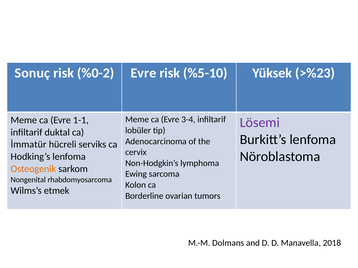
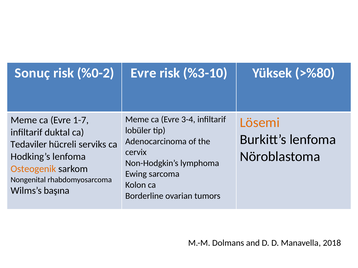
%5-10: %5-10 -> %3-10
>%23: >%23 -> >%80
1-1: 1-1 -> 1-7
Lösemi colour: purple -> orange
İmmatür: İmmatür -> Tedaviler
etmek: etmek -> başına
